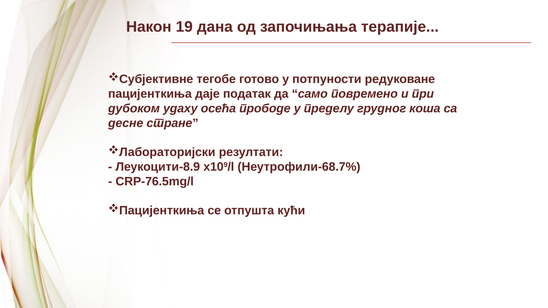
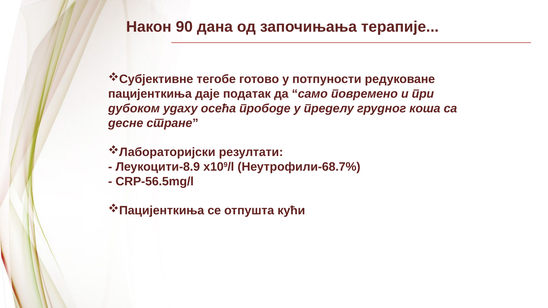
19: 19 -> 90
CRP-76.5mg/l: CRP-76.5mg/l -> CRP-56.5mg/l
